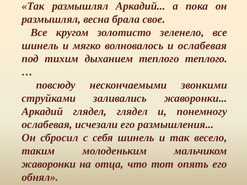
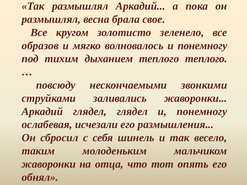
шинель at (40, 46): шинель -> образов
волновалось и ослабевая: ослабевая -> понемногу
